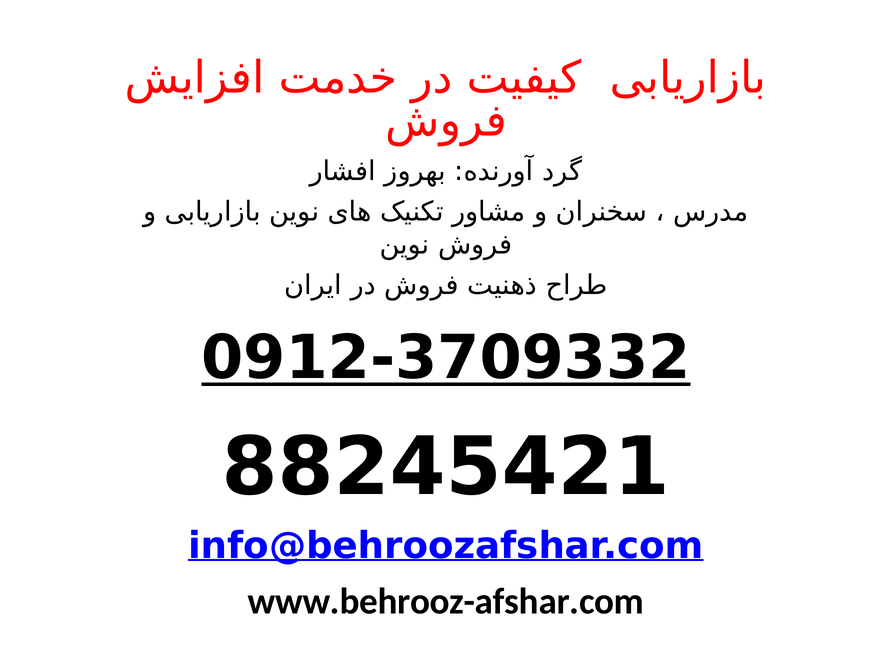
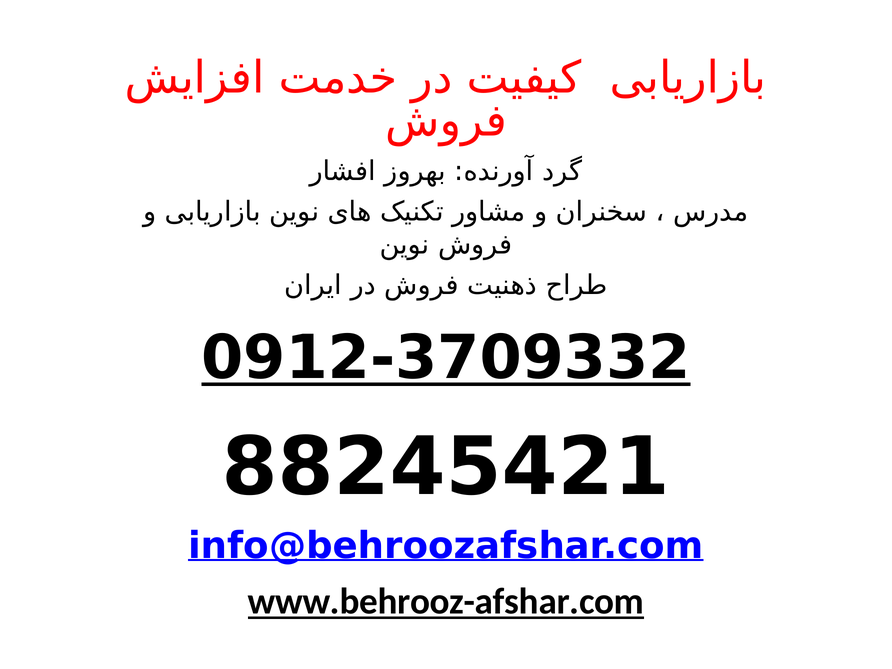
www.behrooz-afshar.com underline: none -> present
